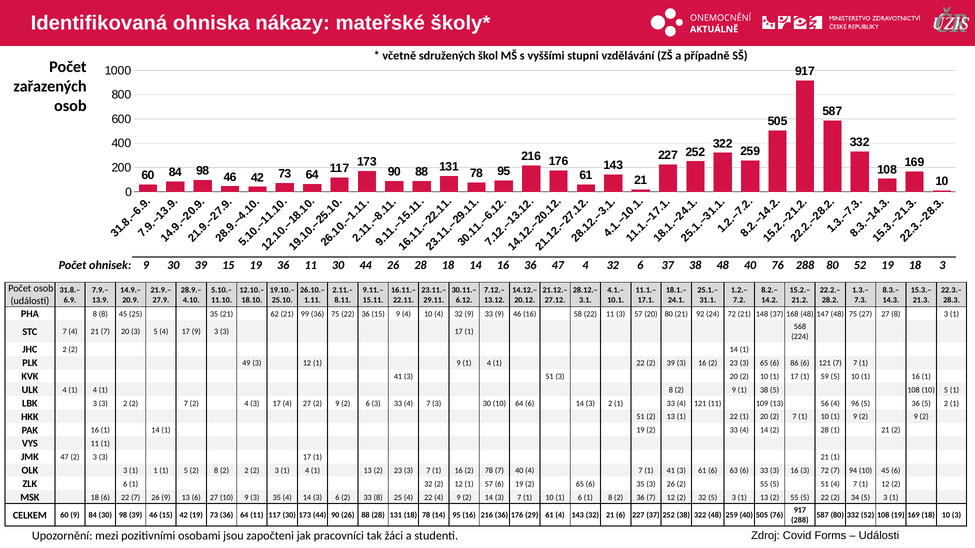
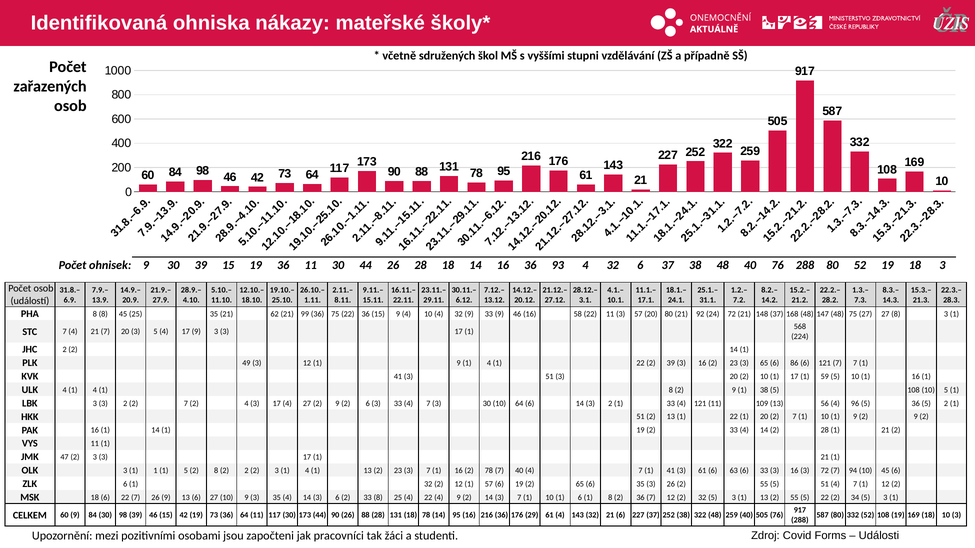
36 47: 47 -> 93
